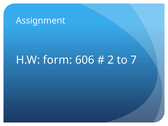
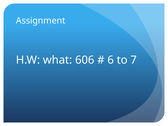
form: form -> what
2: 2 -> 6
